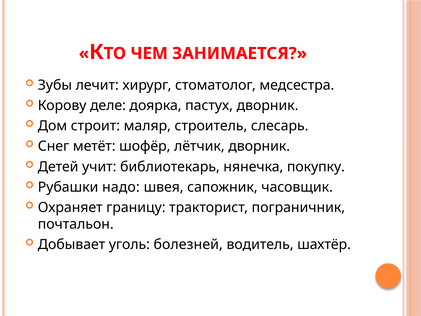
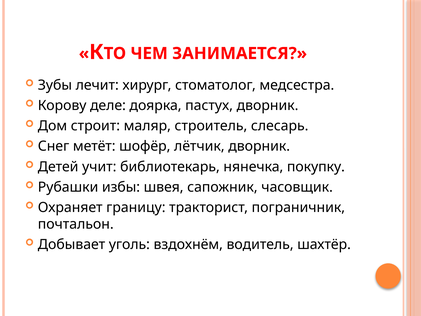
надо: надо -> избы
болезней: болезней -> вздохнём
